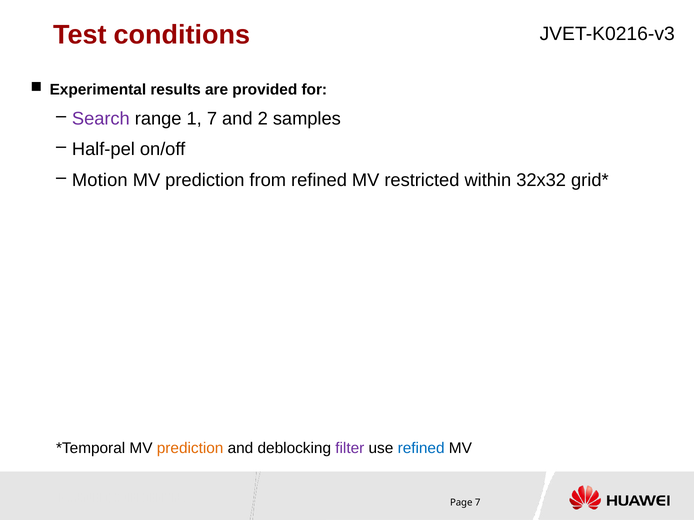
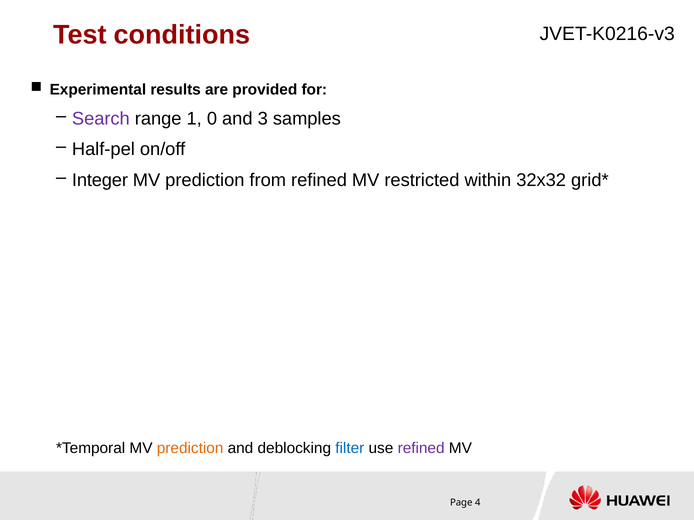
1 7: 7 -> 0
2: 2 -> 3
Motion: Motion -> Integer
filter colour: purple -> blue
refined at (421, 449) colour: blue -> purple
Page 7: 7 -> 4
